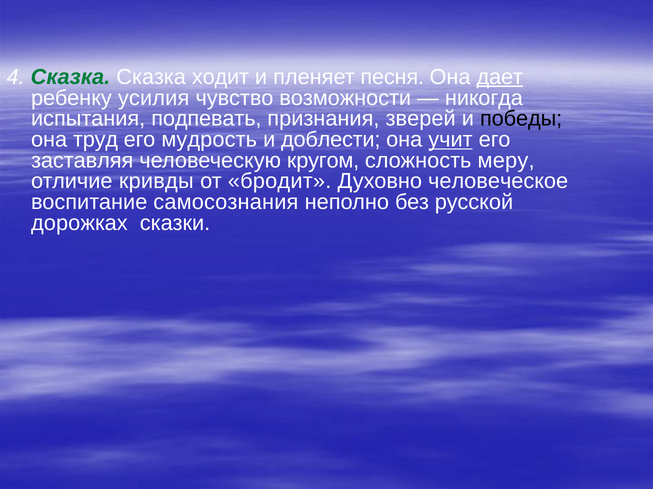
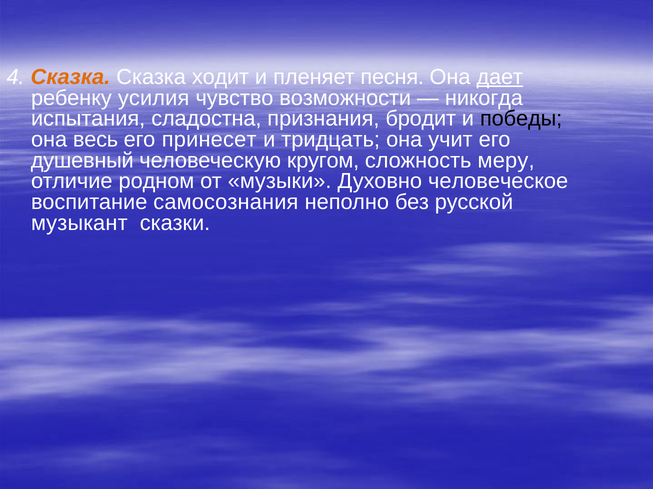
Сказка at (70, 77) colour: green -> orange
подпевать: подпевать -> сладостна
зверей: зверей -> бродит
труд: труд -> весь
мудрость: мудрость -> принесет
доблести: доблести -> тридцать
учит underline: present -> none
заставляя: заставляя -> душевный
кривды: кривды -> родном
бродит: бродит -> музыки
дорожках: дорожках -> музыкант
